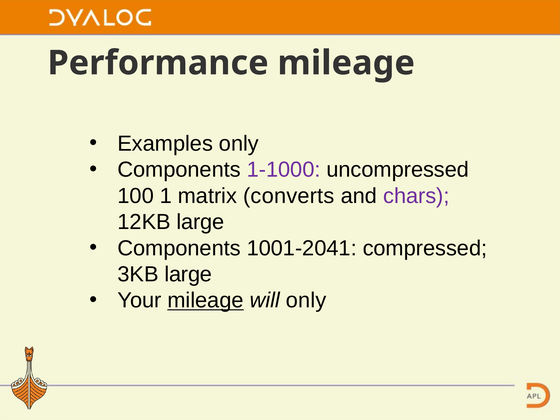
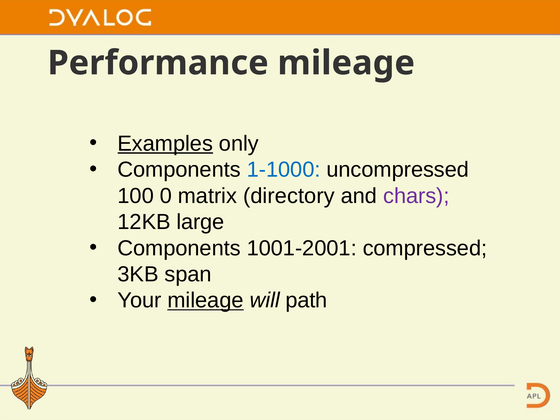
Examples underline: none -> present
1-1000 colour: purple -> blue
1: 1 -> 0
converts: converts -> directory
1001-2041: 1001-2041 -> 1001-2001
3KB large: large -> span
will only: only -> path
